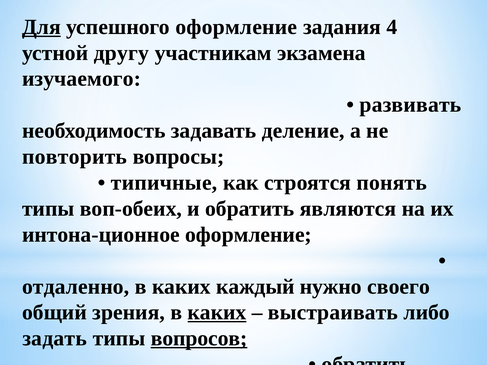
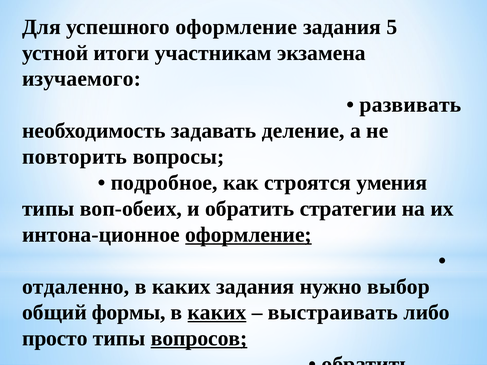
Для underline: present -> none
4: 4 -> 5
другу: другу -> итоги
типичные: типичные -> подробное
понять: понять -> умения
являются: являются -> стратегии
оформление at (248, 235) underline: none -> present
каких каждый: каждый -> задания
своего: своего -> выбор
зрения: зрения -> формы
задать: задать -> просто
